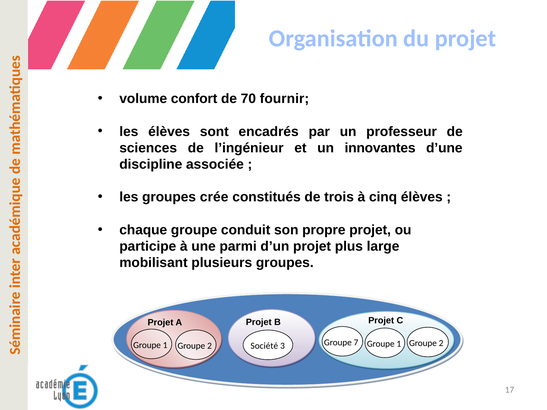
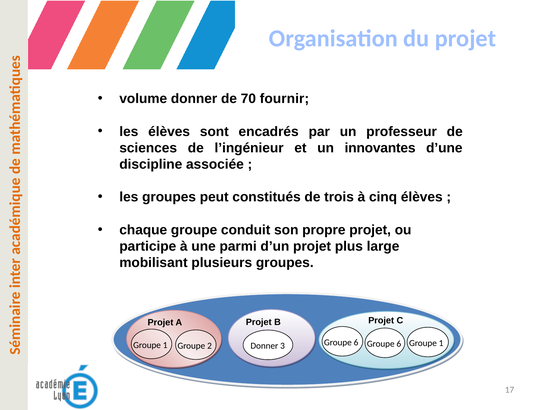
volume confort: confort -> donner
crée: crée -> peut
2 at (441, 343): 2 -> 1
2 Groupe 7: 7 -> 6
1 at (399, 344): 1 -> 6
Société at (264, 346): Société -> Donner
